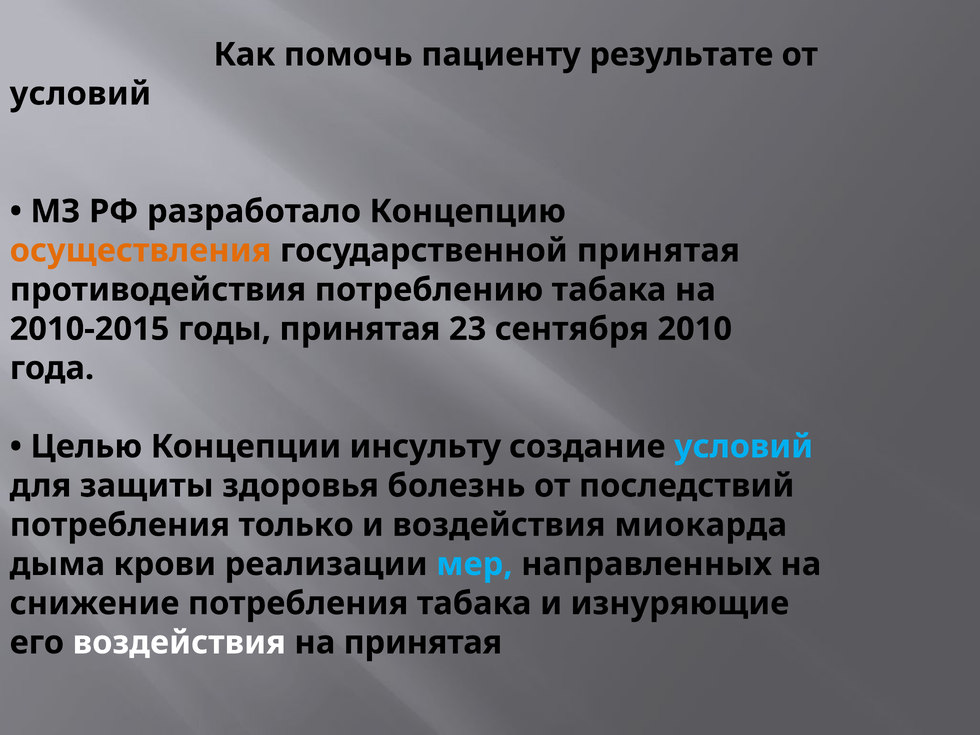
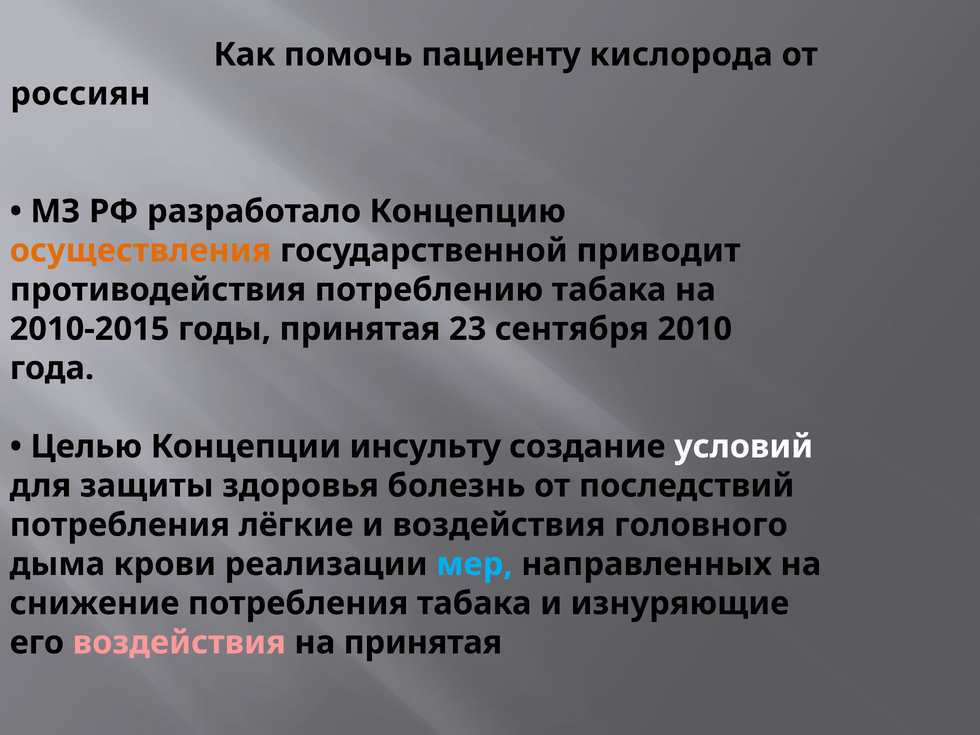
результате: результате -> кислорода
условий at (80, 94): условий -> россиян
государственной принятая: принятая -> приводит
условий at (744, 447) colour: light blue -> white
только: только -> лёгкие
миокарда: миокарда -> головного
воздействия at (179, 643) colour: white -> pink
